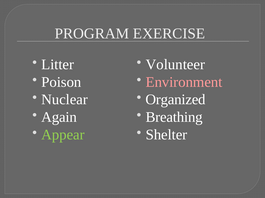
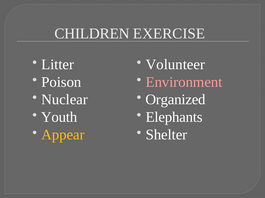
PROGRAM: PROGRAM -> CHILDREN
Again: Again -> Youth
Breathing: Breathing -> Elephants
Appear colour: light green -> yellow
